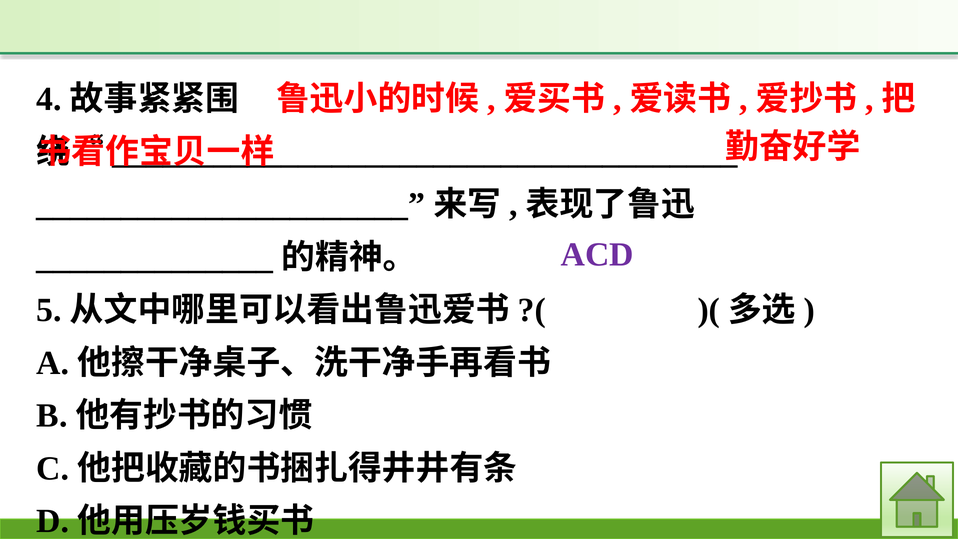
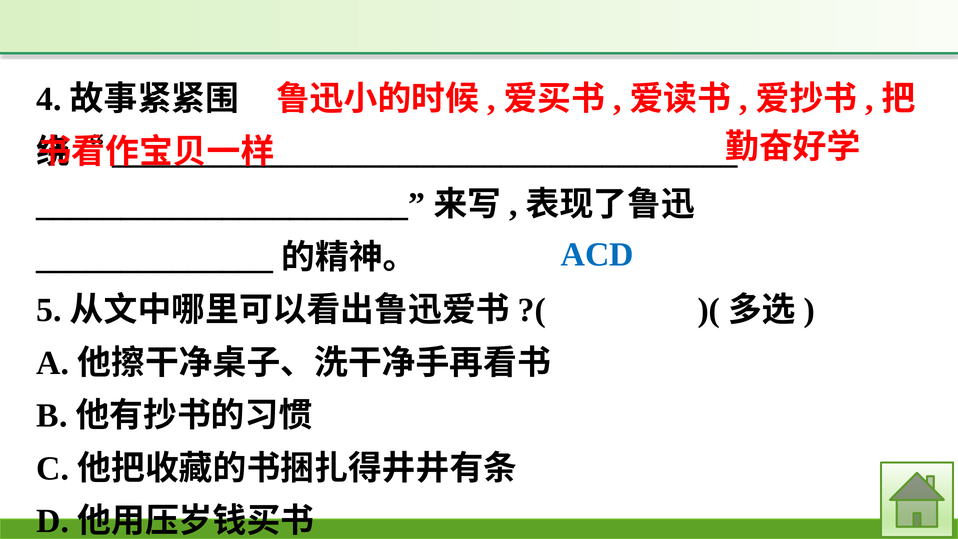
ACD colour: purple -> blue
